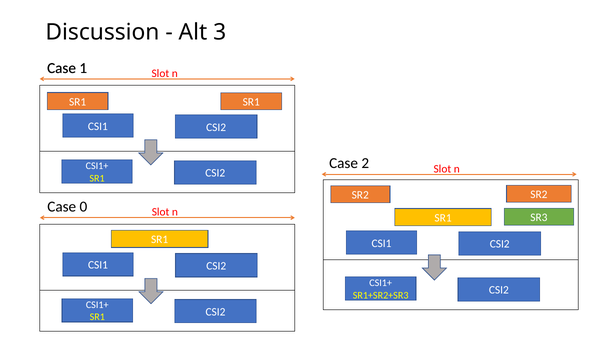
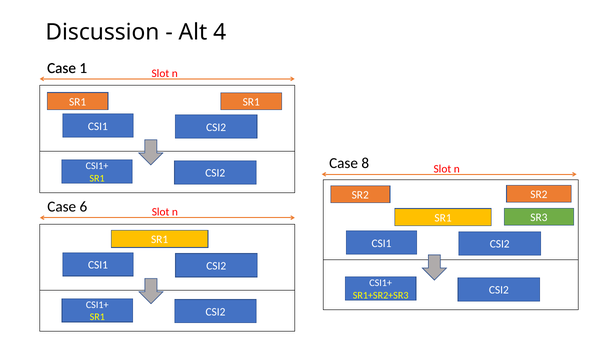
3: 3 -> 4
2: 2 -> 8
0: 0 -> 6
